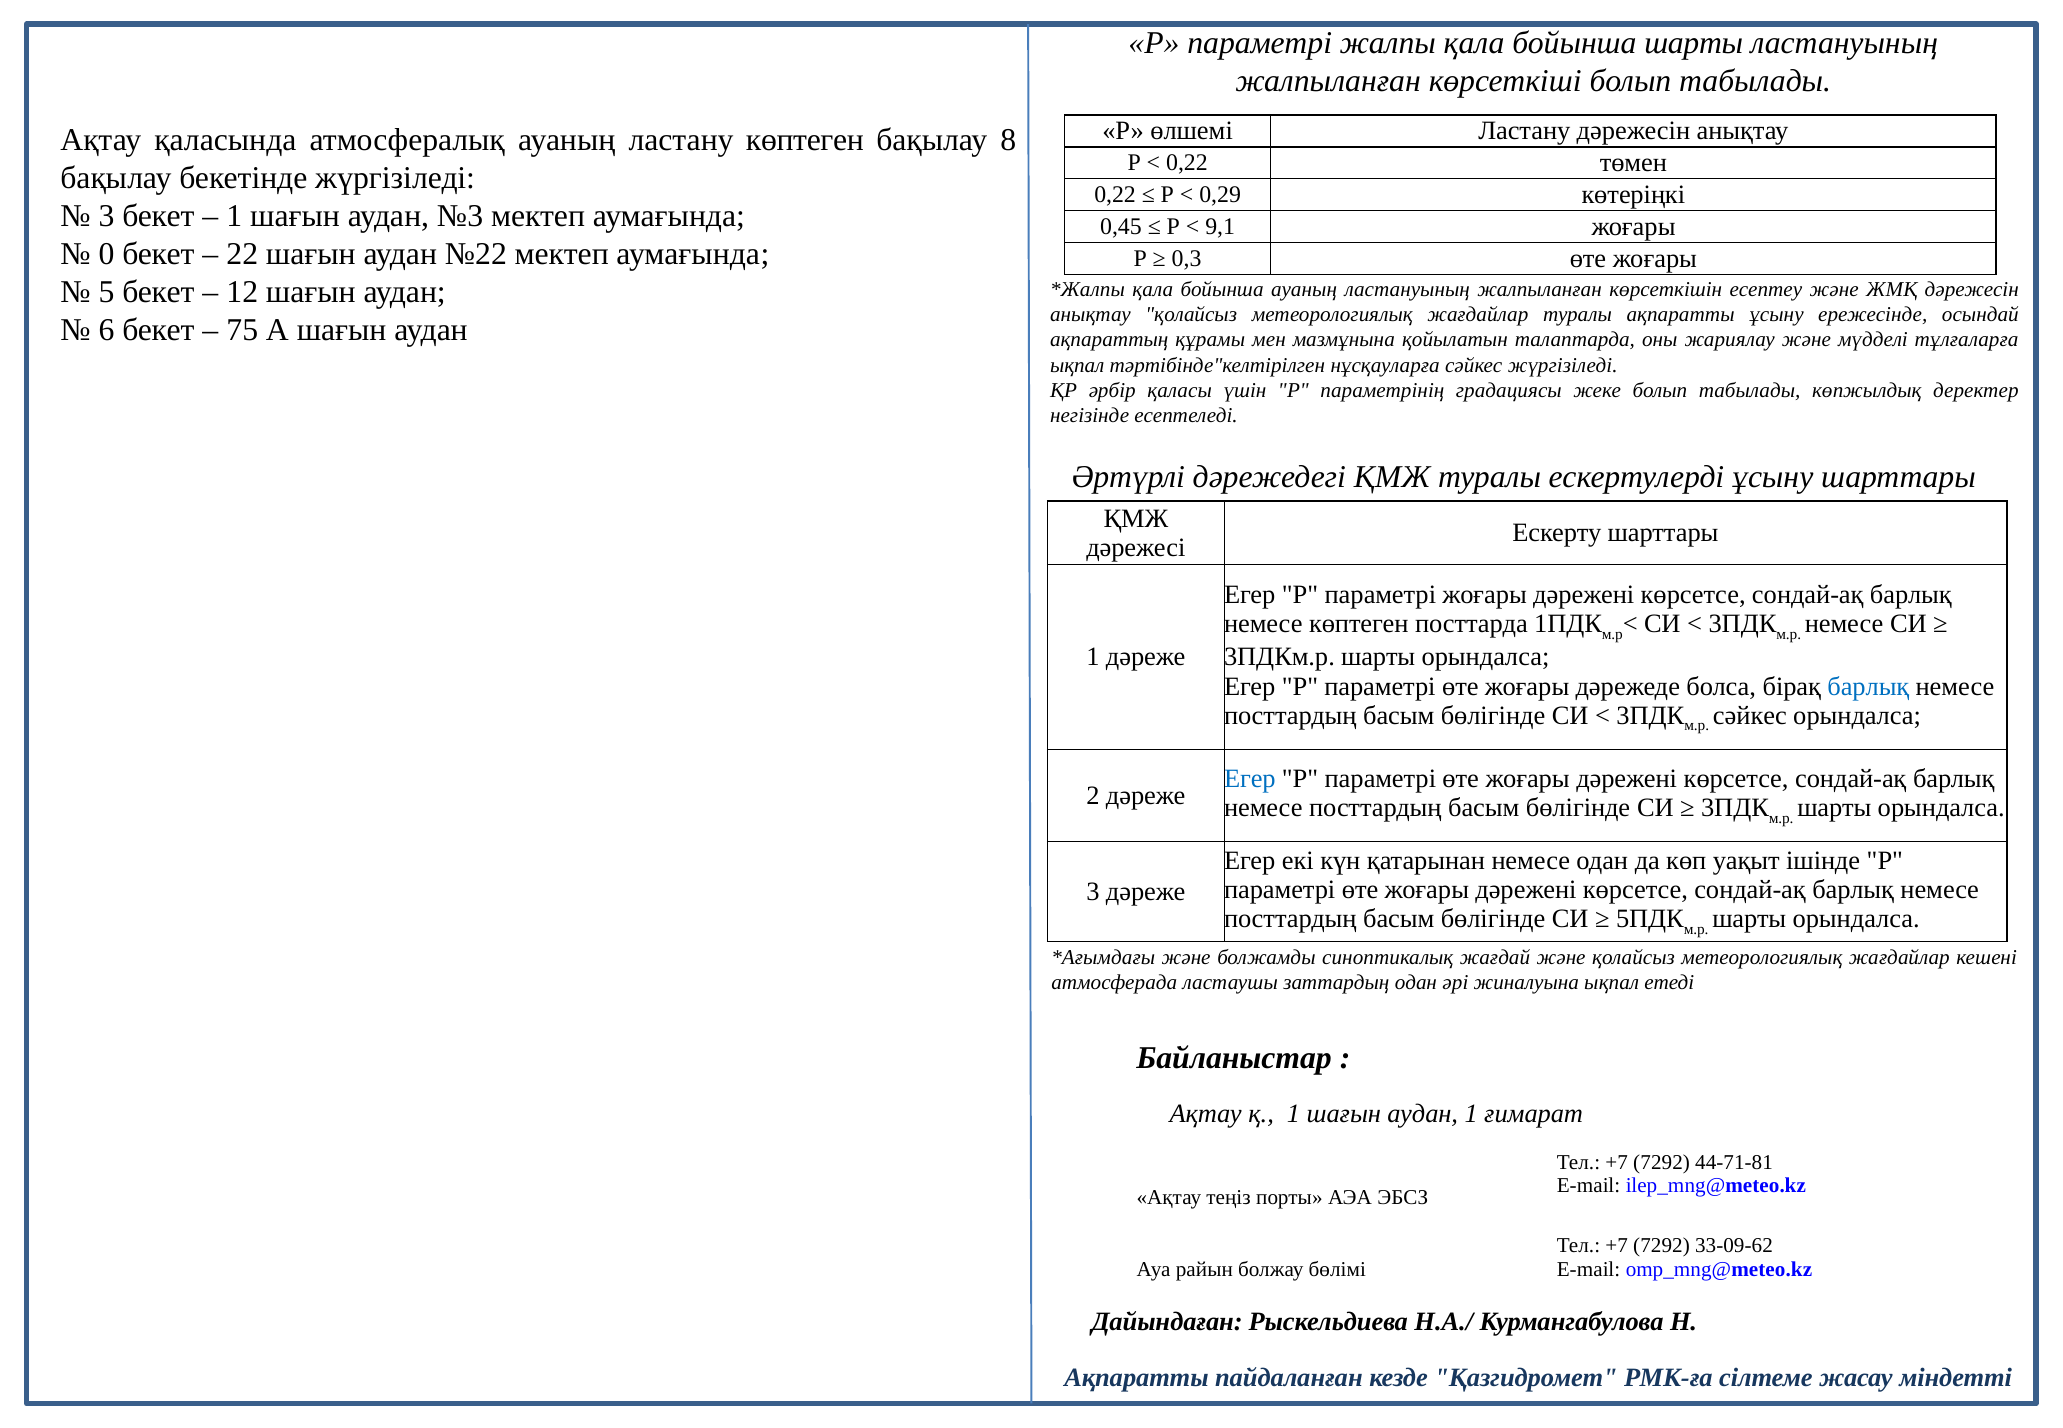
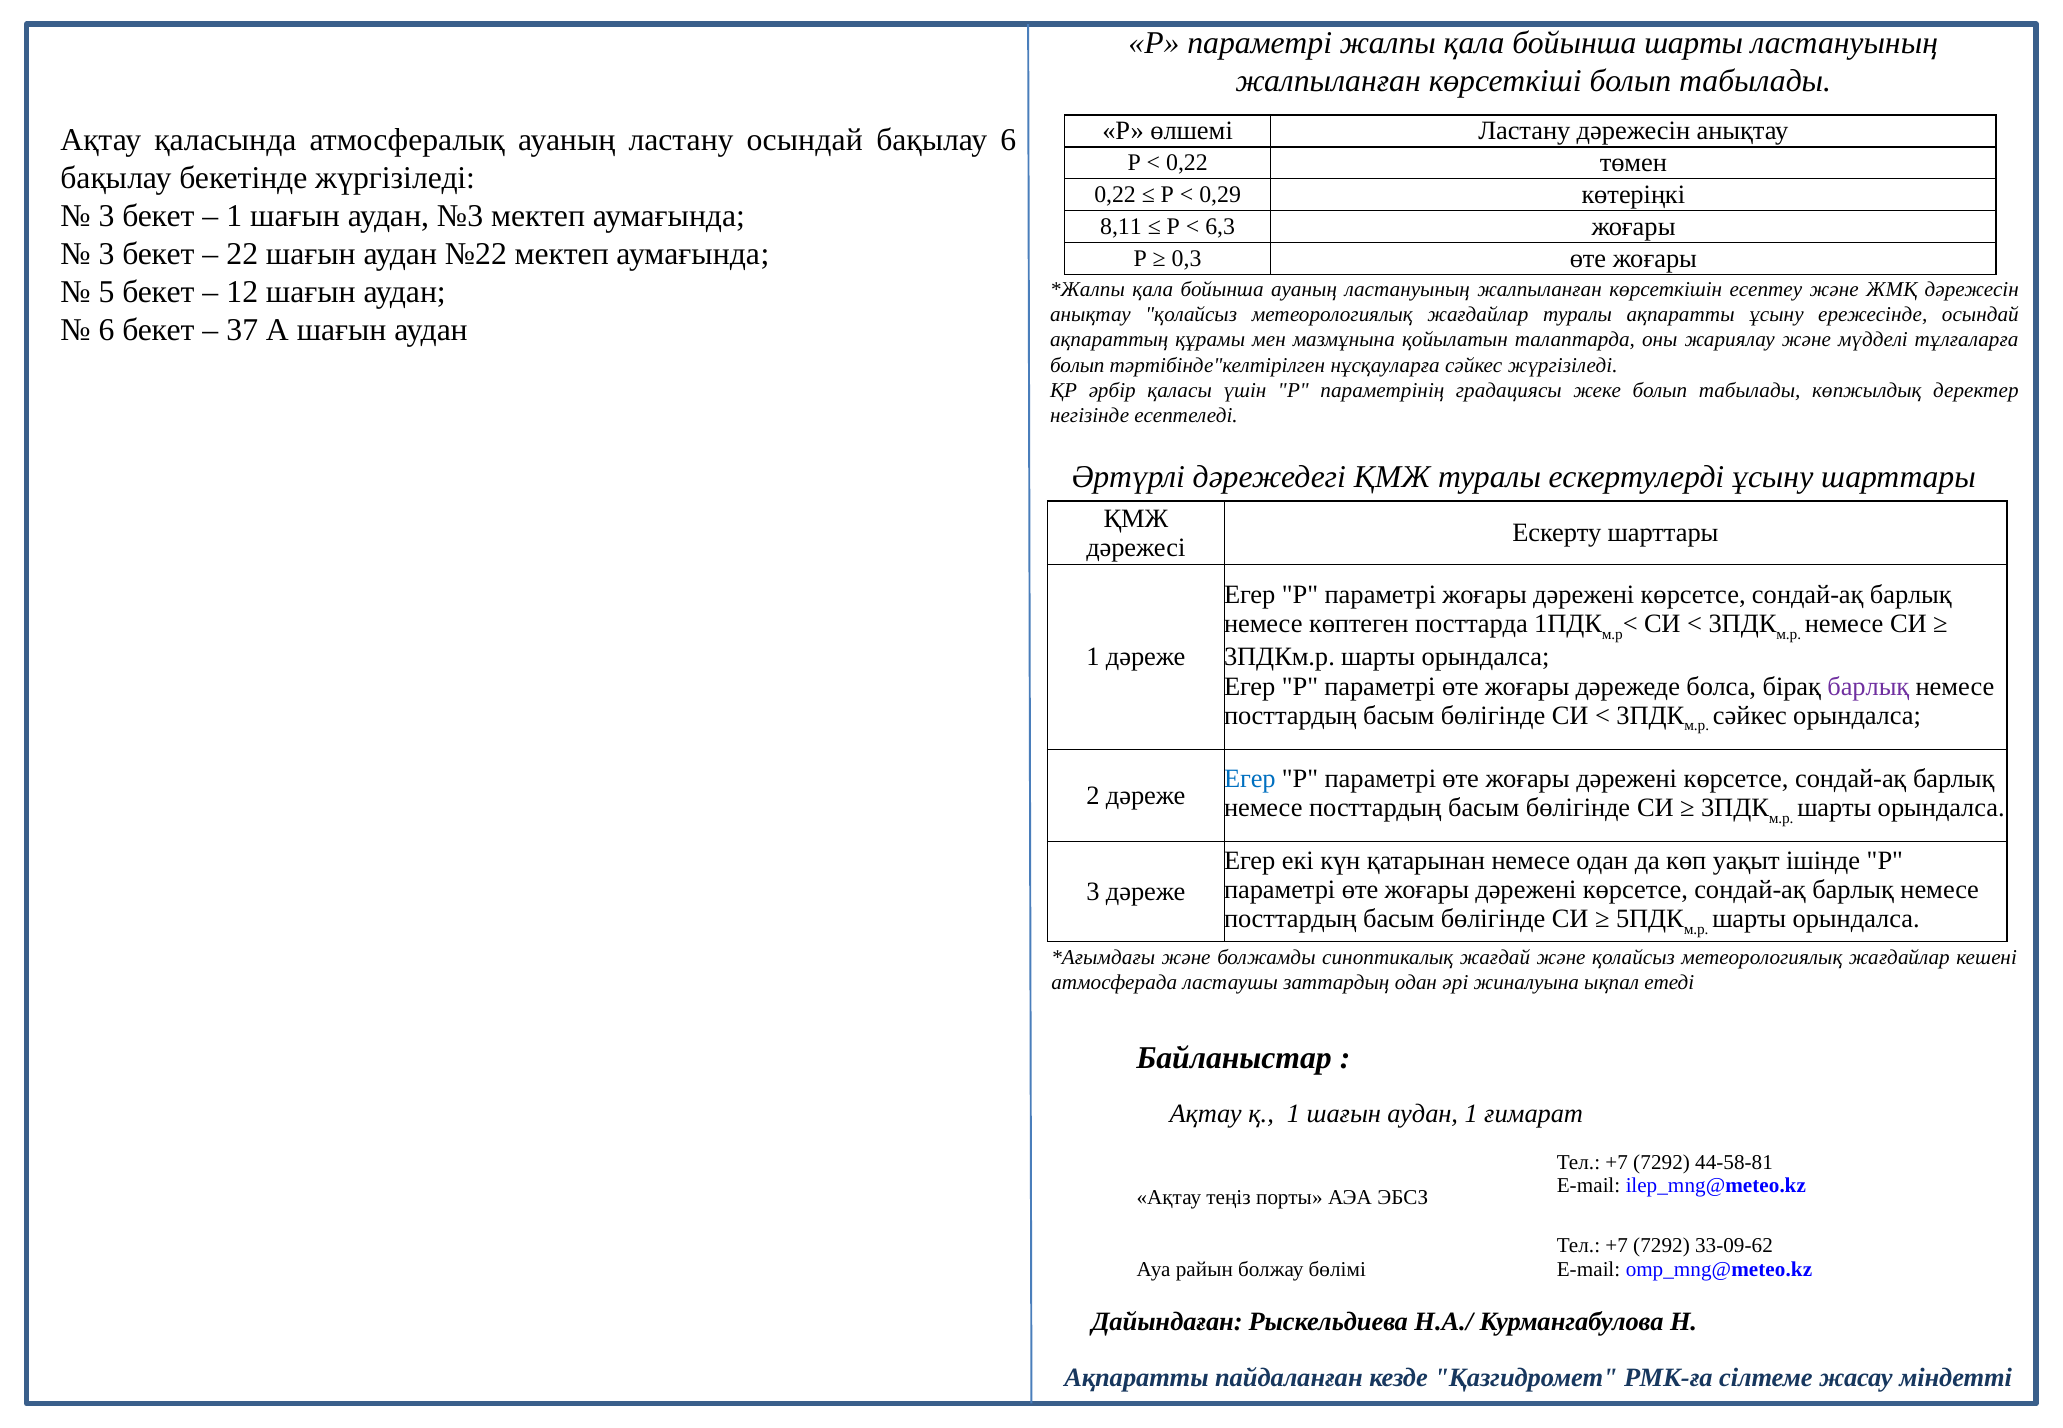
ластану көптеген: көптеген -> осындай
бақылау 8: 8 -> 6
0,45: 0,45 -> 8,11
9,1: 9,1 -> 6,3
0 at (106, 254): 0 -> 3
75: 75 -> 37
ықпал at (1077, 365): ықпал -> болып
барлық at (1868, 686) colour: blue -> purple
44-71-81: 44-71-81 -> 44-58-81
